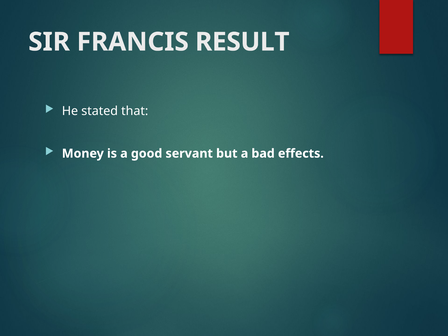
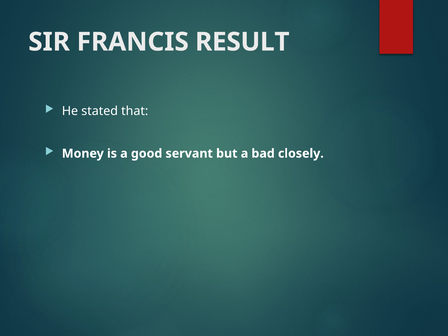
effects: effects -> closely
